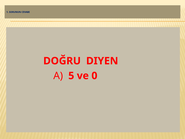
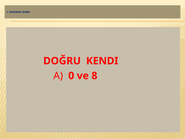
DIYEN: DIYEN -> KENDI
5: 5 -> 0
0: 0 -> 8
